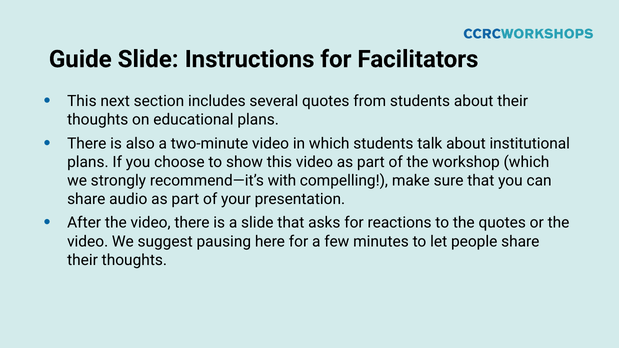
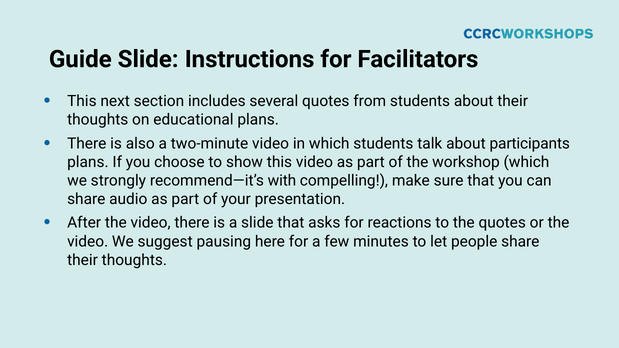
institutional: institutional -> participants
